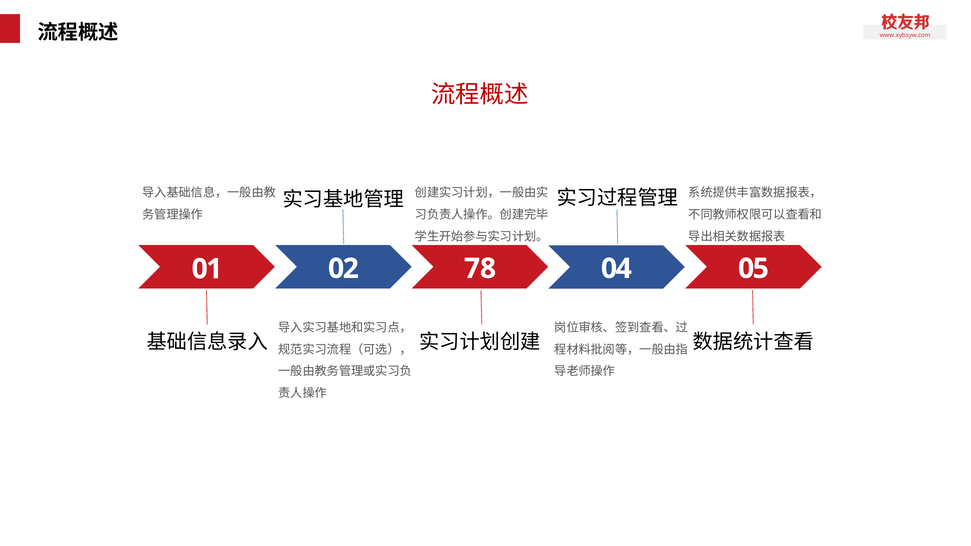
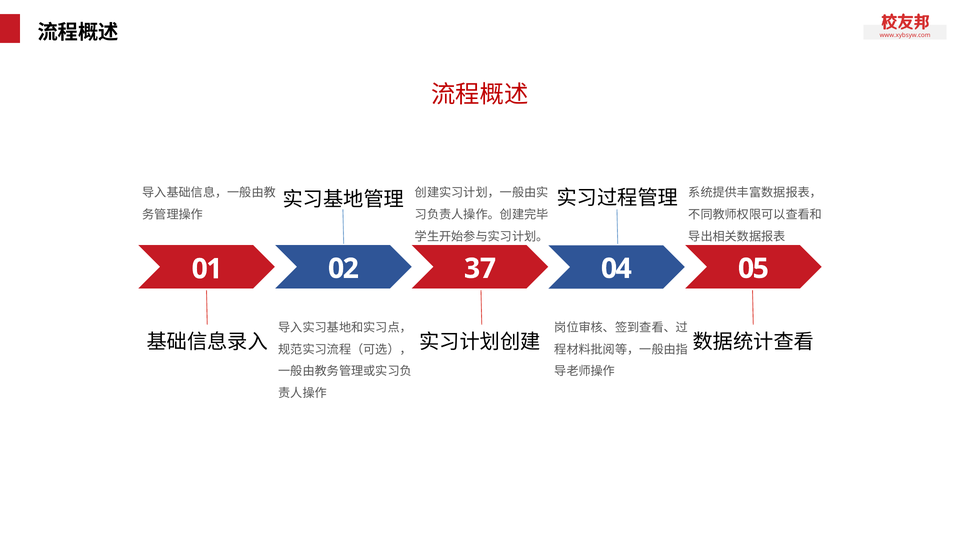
78: 78 -> 37
